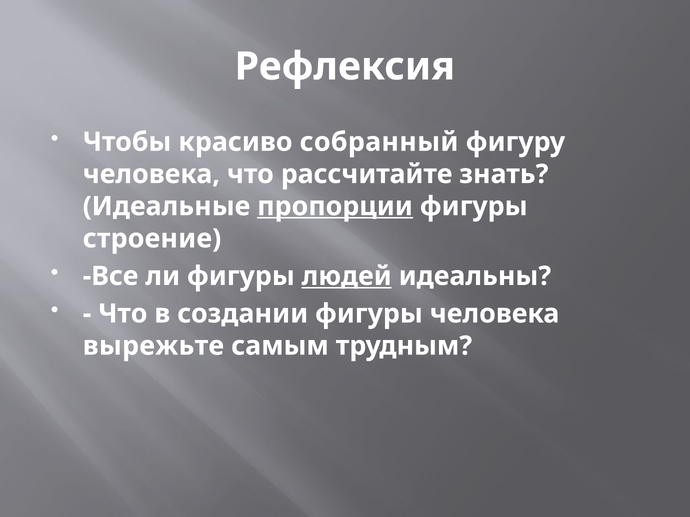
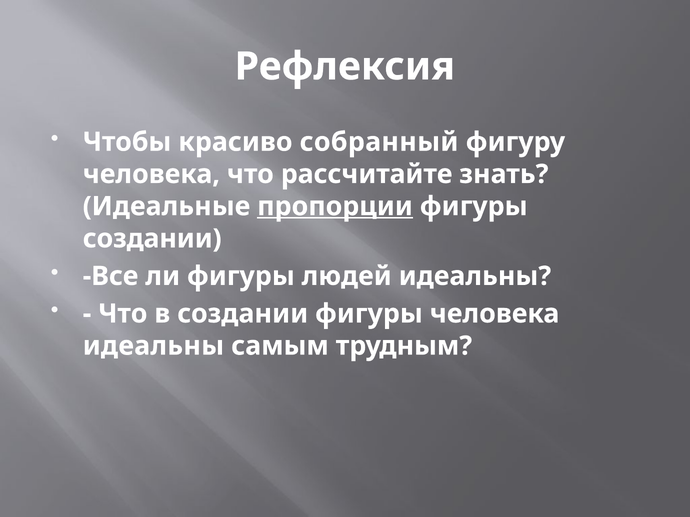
строение at (152, 239): строение -> создании
людей underline: present -> none
вырежьте at (153, 346): вырежьте -> идеальны
